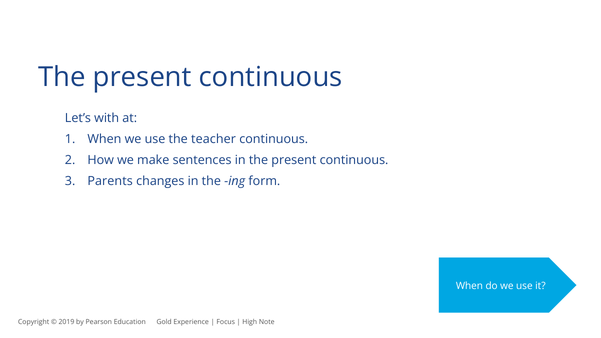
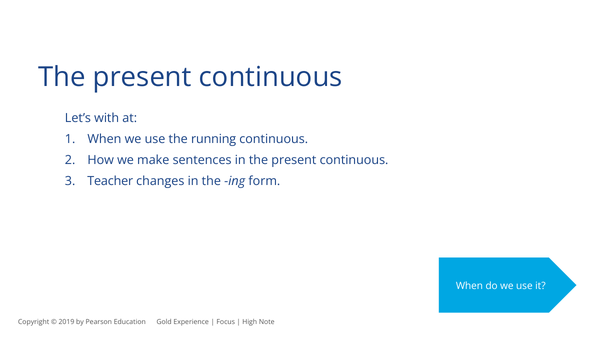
teacher: teacher -> running
Parents: Parents -> Teacher
